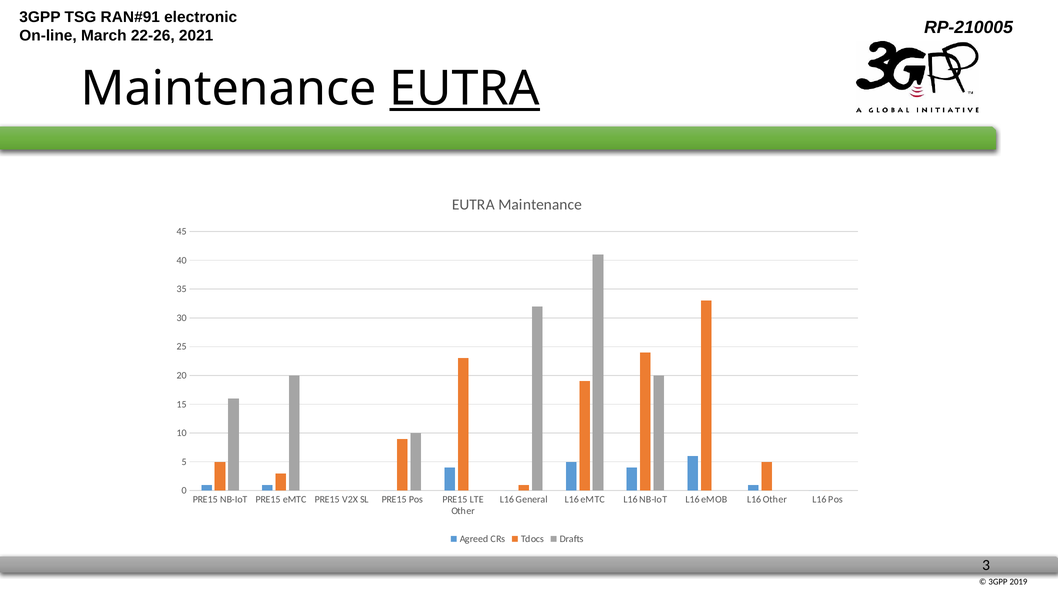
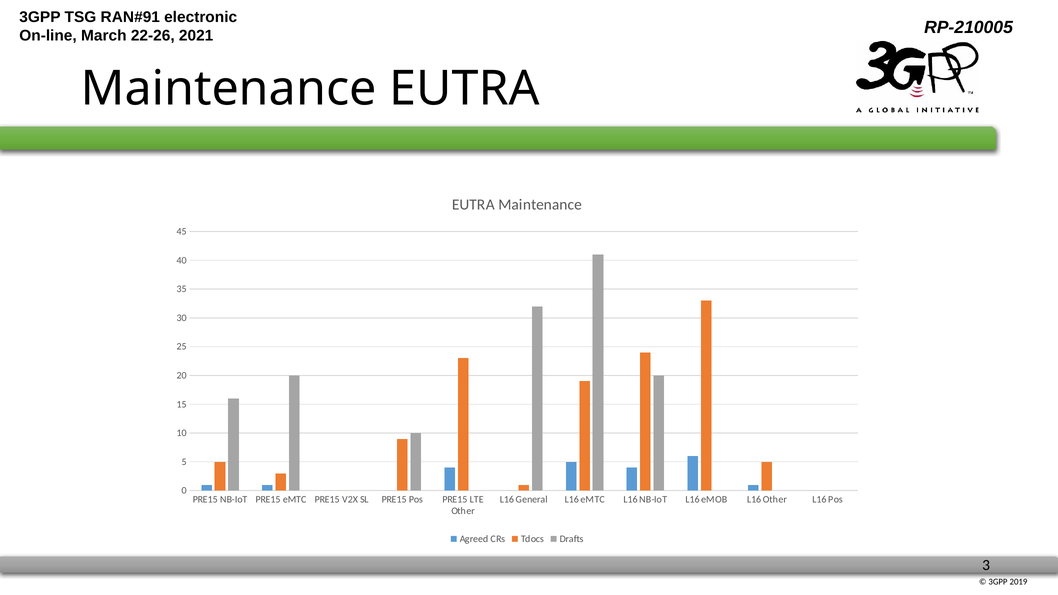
EUTRA at (465, 89) underline: present -> none
